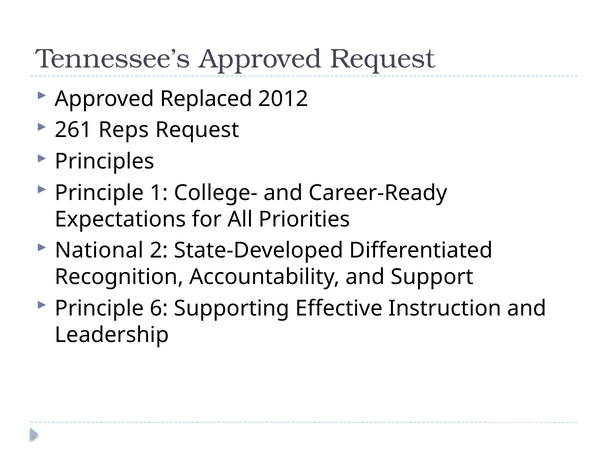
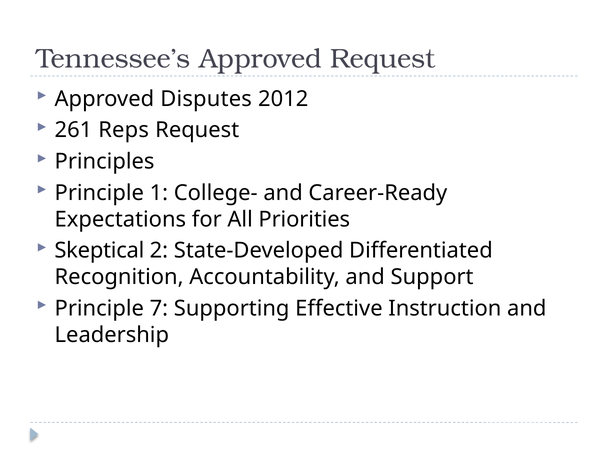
Replaced: Replaced -> Disputes
National: National -> Skeptical
6: 6 -> 7
